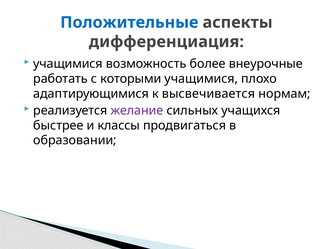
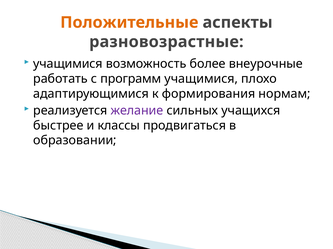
Положительные colour: blue -> orange
дифференциация: дифференциация -> разновозрастные
которыми: которыми -> программ
высвечивается: высвечивается -> формирования
